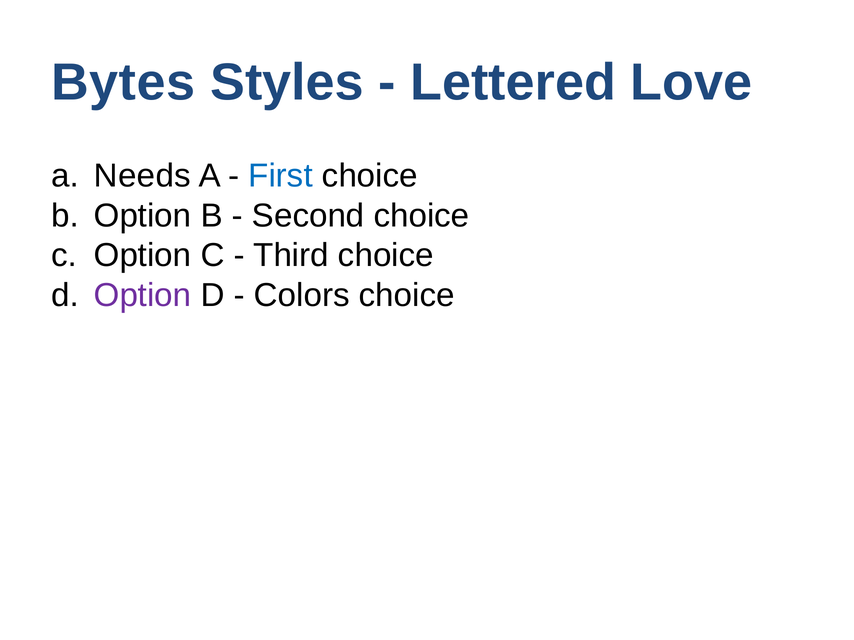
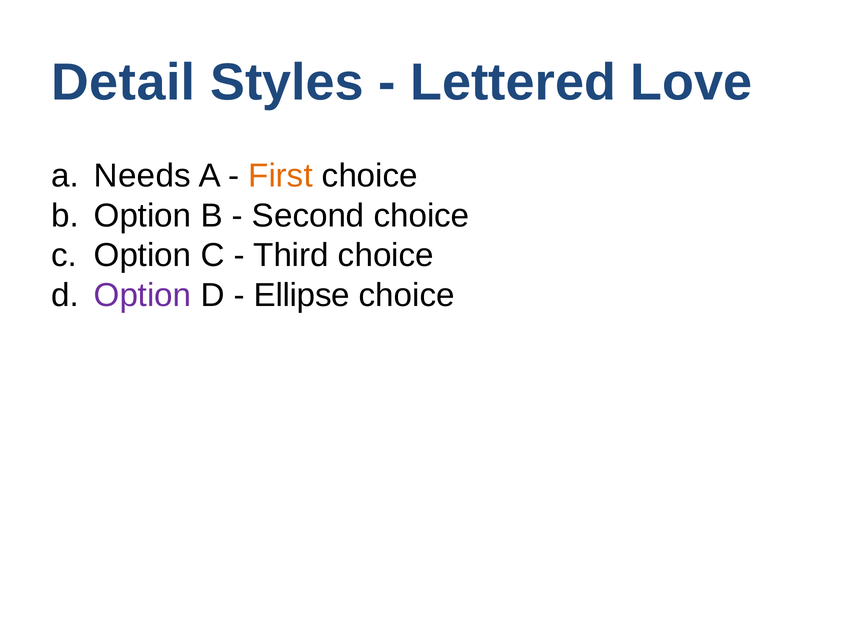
Bytes: Bytes -> Detail
First colour: blue -> orange
Colors: Colors -> Ellipse
